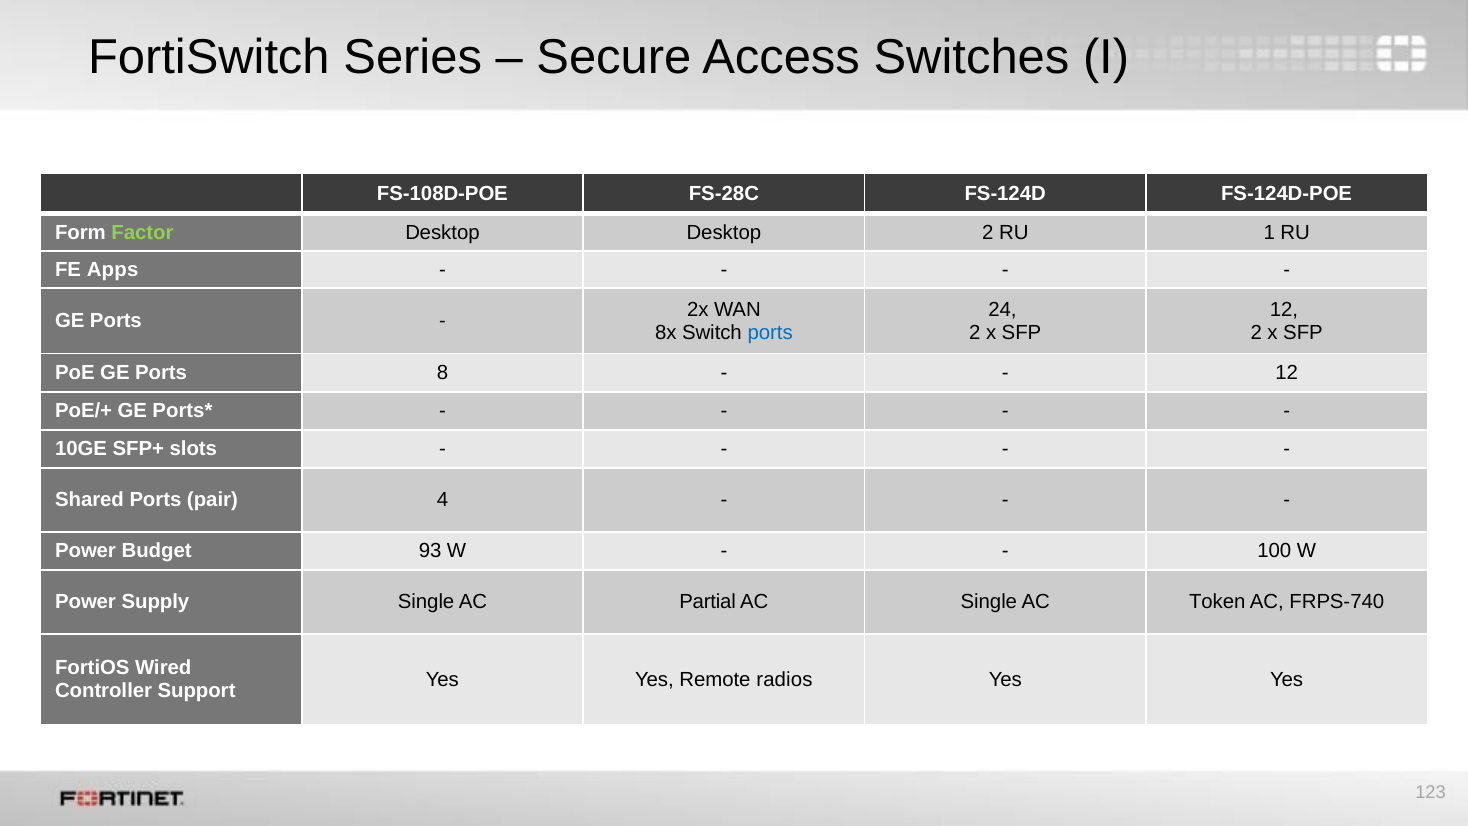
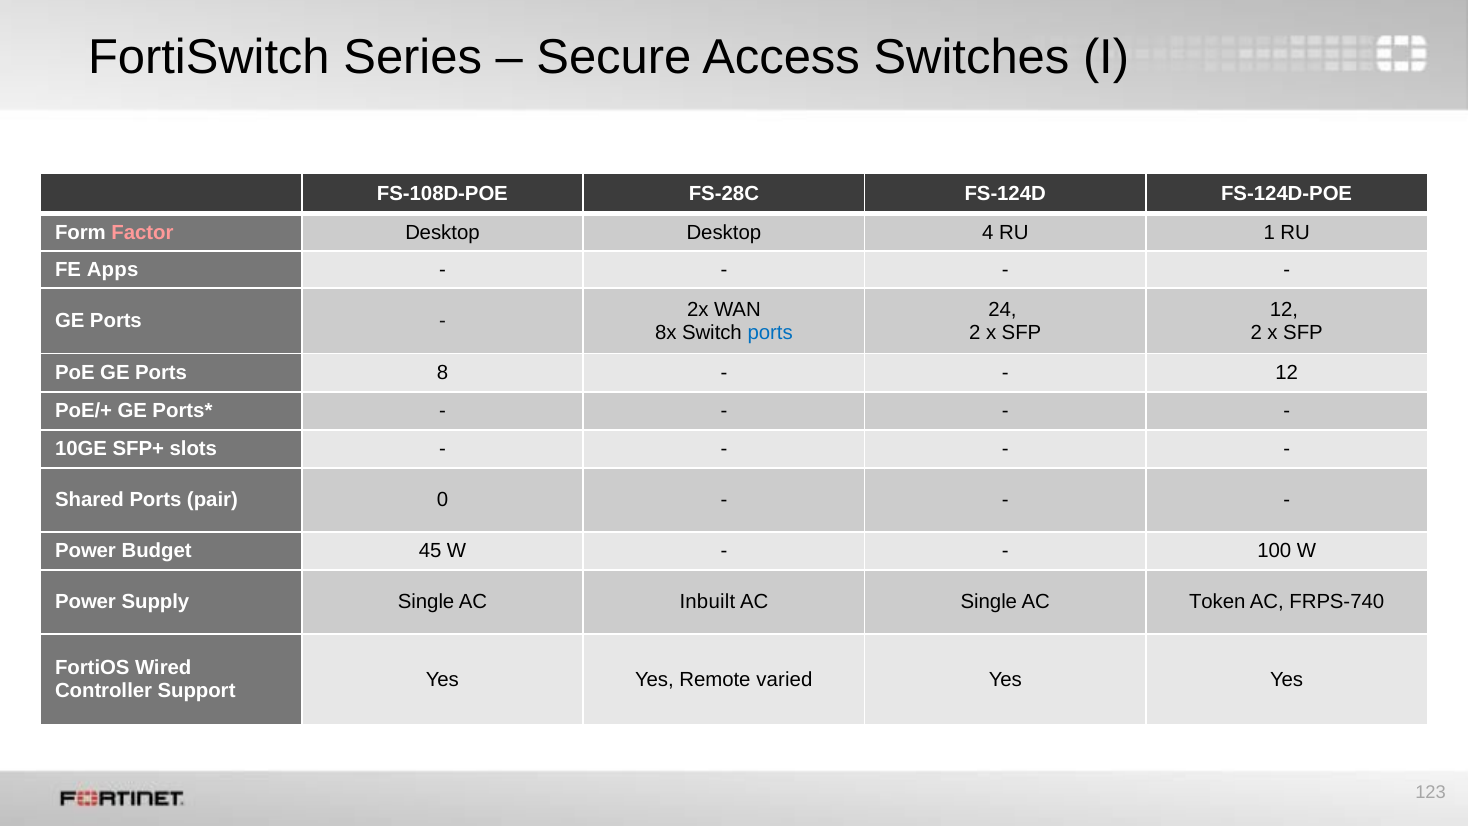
Factor colour: light green -> pink
Desktop 2: 2 -> 4
4: 4 -> 0
93: 93 -> 45
Partial: Partial -> Inbuilt
radios: radios -> varied
